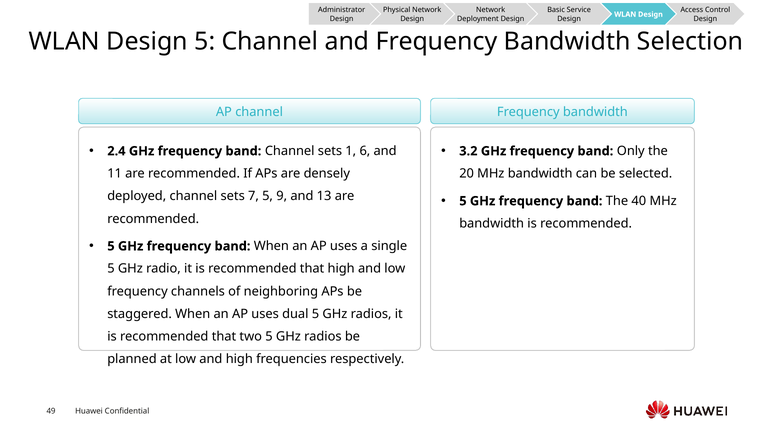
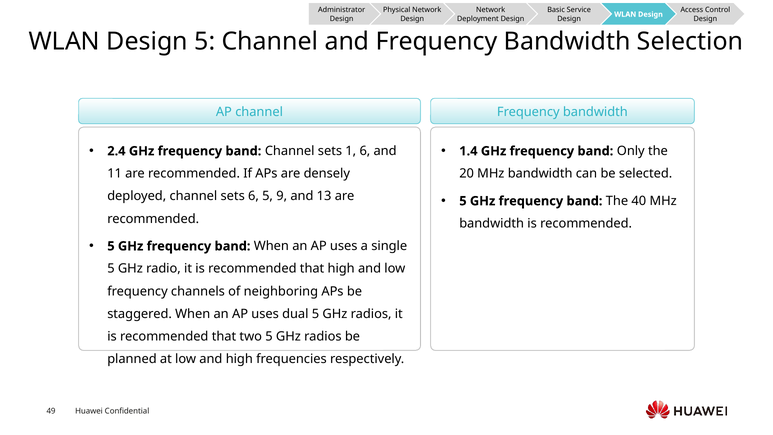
3.2: 3.2 -> 1.4
sets 7: 7 -> 6
